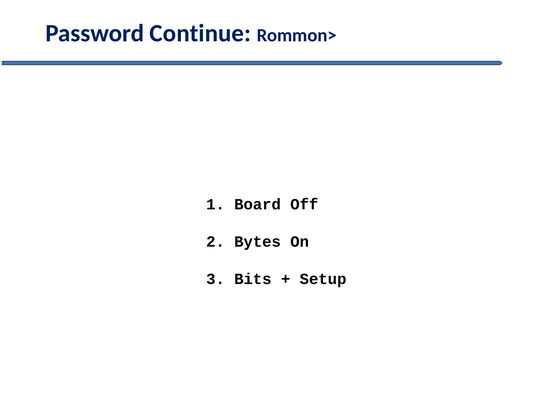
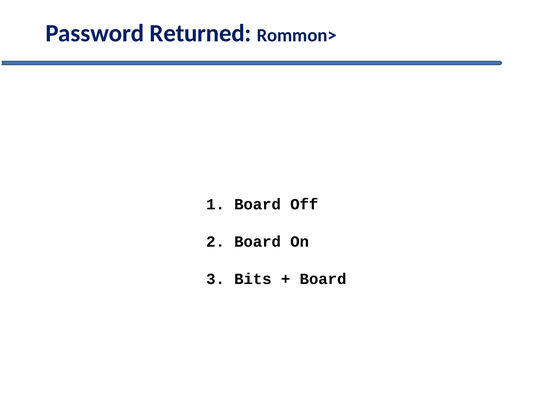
Continue: Continue -> Returned
Bytes at (258, 242): Bytes -> Board
Setup at (323, 279): Setup -> Board
